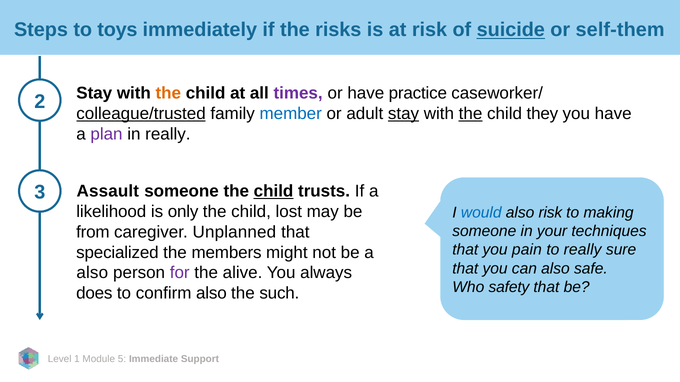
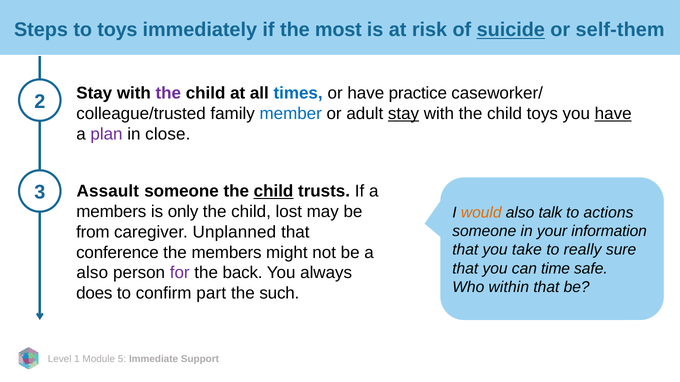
risks: risks -> most
the at (168, 93) colour: orange -> purple
times colour: purple -> blue
colleague/trusted underline: present -> none
the at (471, 114) underline: present -> none
child they: they -> toys
have at (613, 114) underline: none -> present
in really: really -> close
likelihood at (111, 212): likelihood -> members
would colour: blue -> orange
also risk: risk -> talk
making: making -> actions
techniques: techniques -> information
pain: pain -> take
specialized: specialized -> conference
can also: also -> time
alive: alive -> back
safety: safety -> within
confirm also: also -> part
